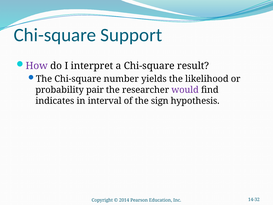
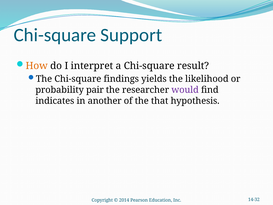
How colour: purple -> orange
number: number -> findings
interval: interval -> another
sign: sign -> that
